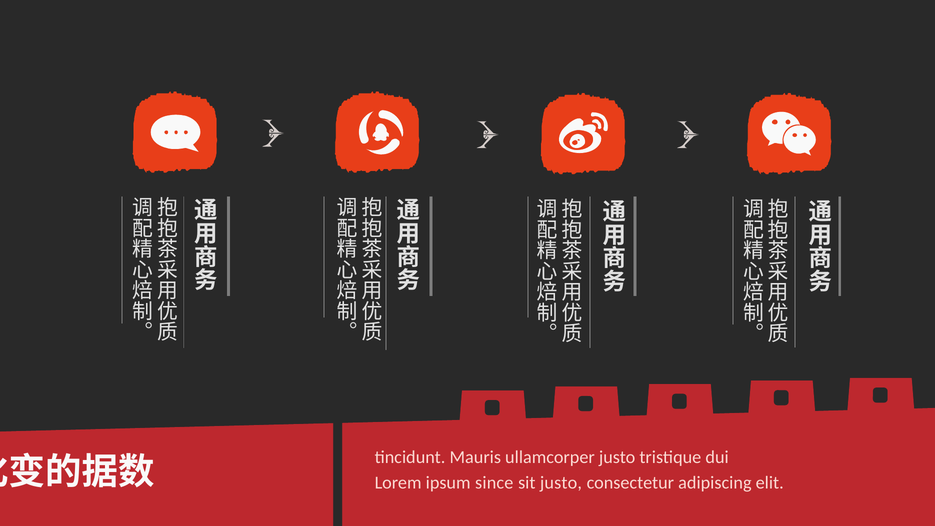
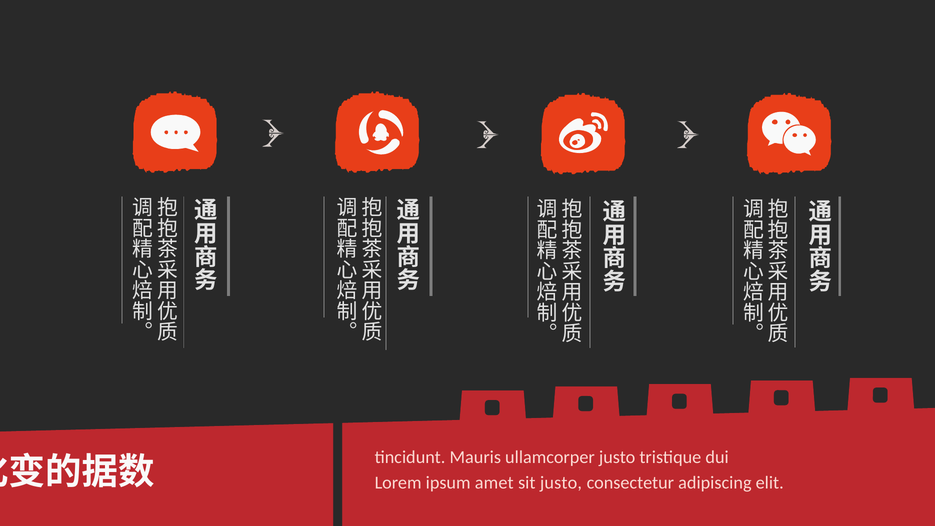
since: since -> amet
